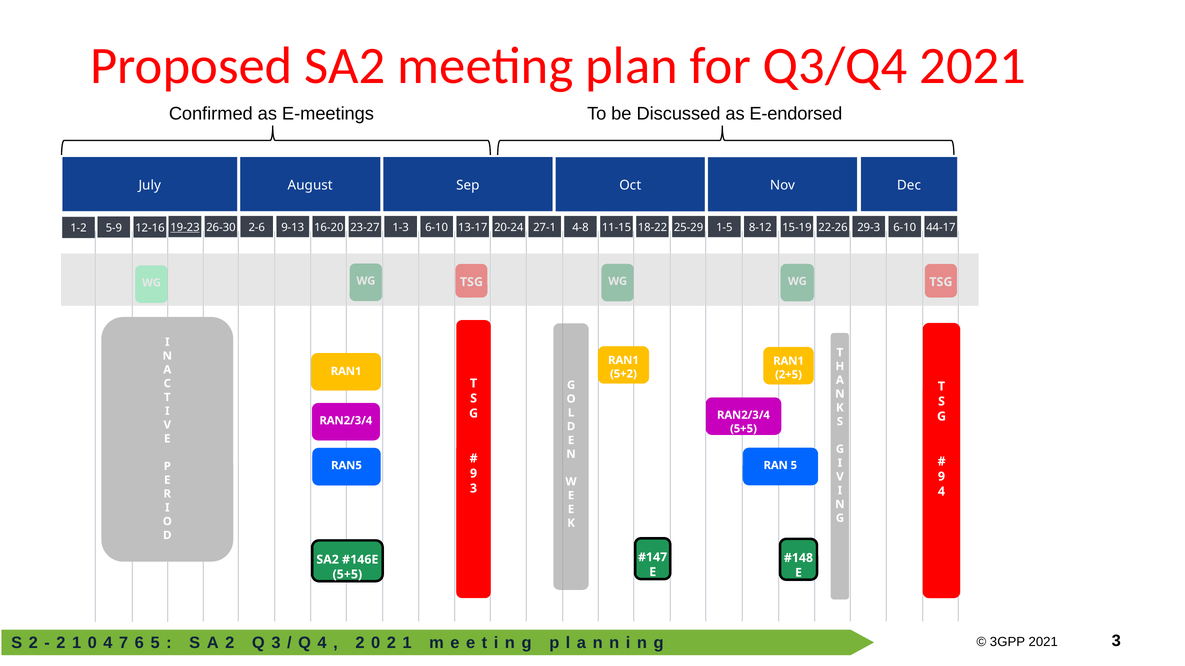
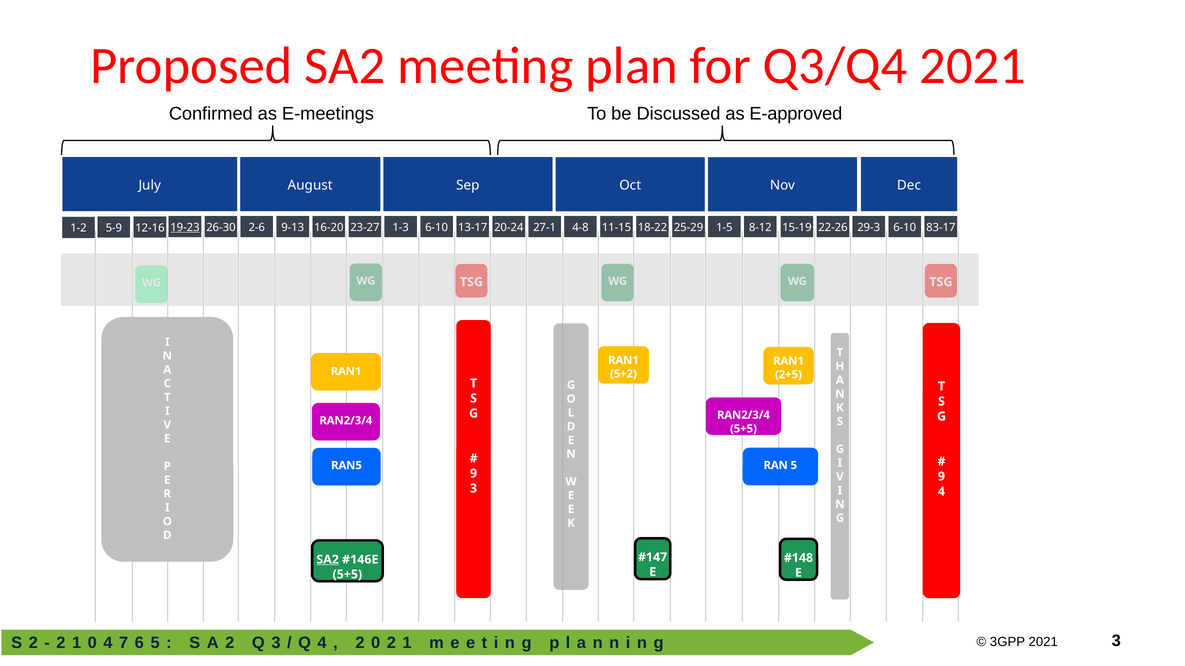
E-endorsed: E-endorsed -> E-approved
44-17: 44-17 -> 83-17
SA2 at (328, 560) underline: none -> present
